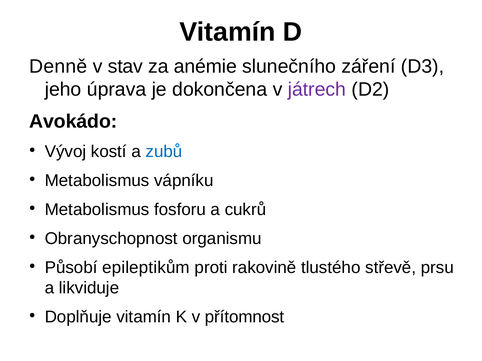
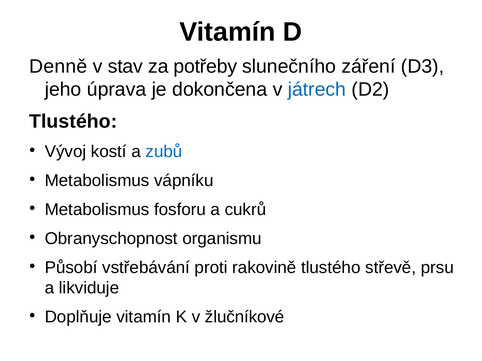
anémie: anémie -> potřeby
játrech colour: purple -> blue
Avokádo at (73, 122): Avokádo -> Tlustého
epileptikům: epileptikům -> vstřebávání
přítomnost: přítomnost -> žlučníkové
